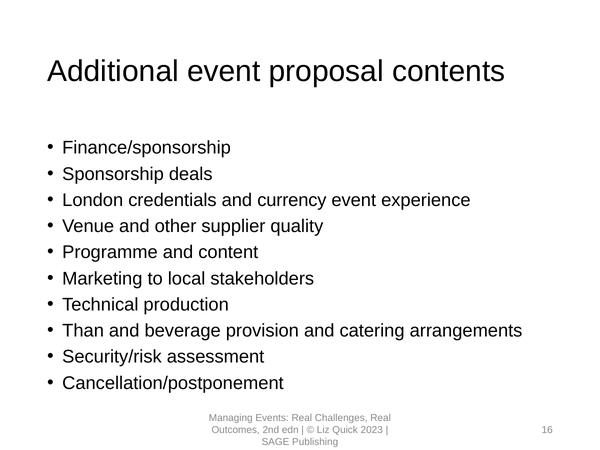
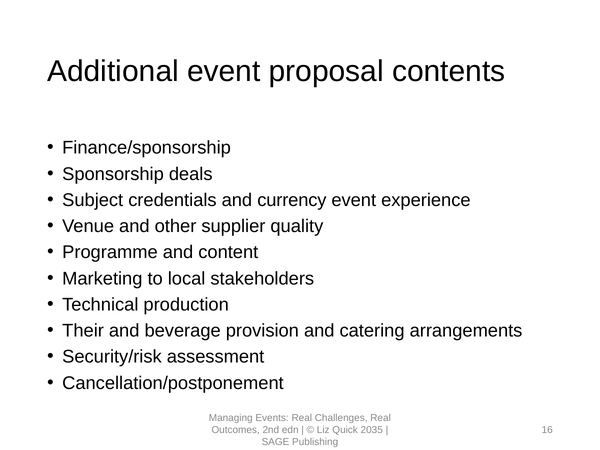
London: London -> Subject
Than: Than -> Their
2023: 2023 -> 2035
